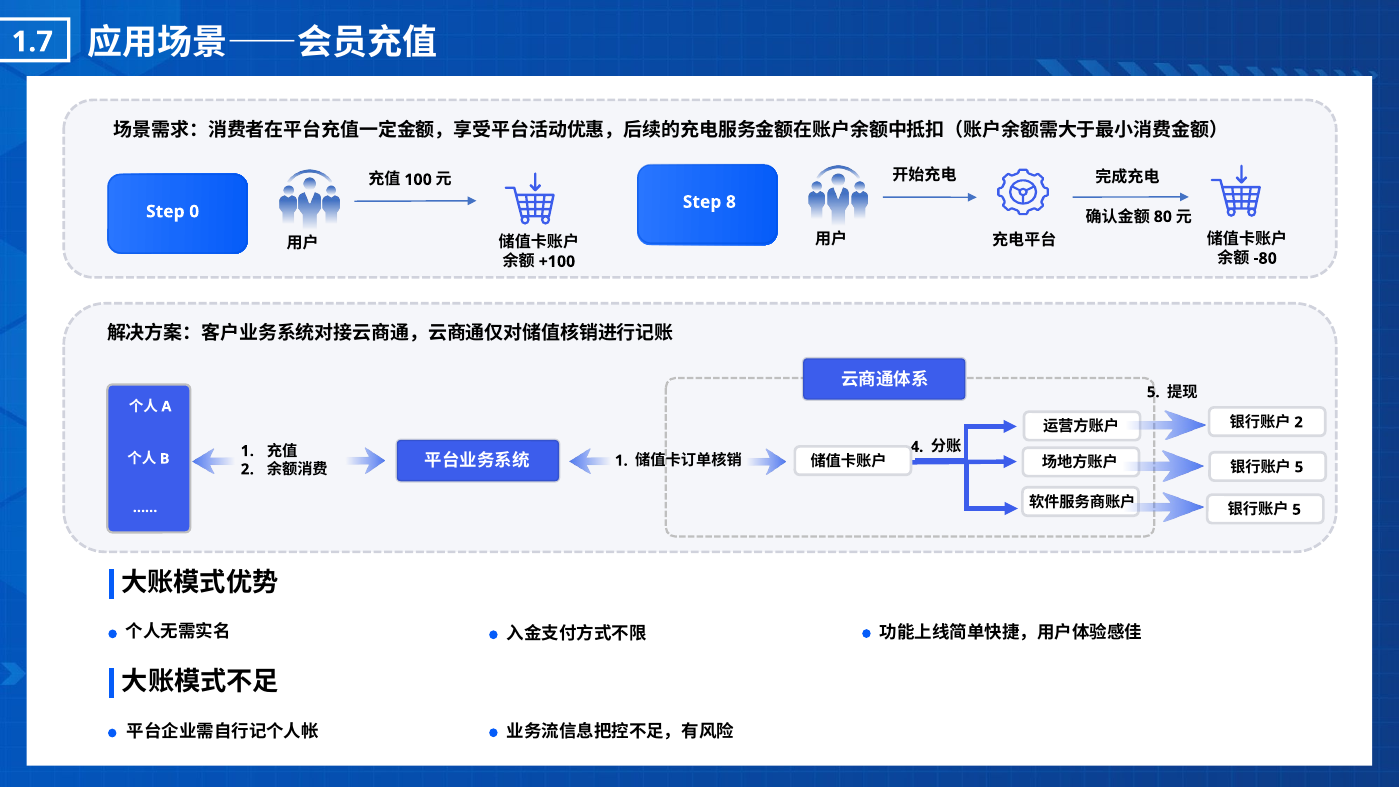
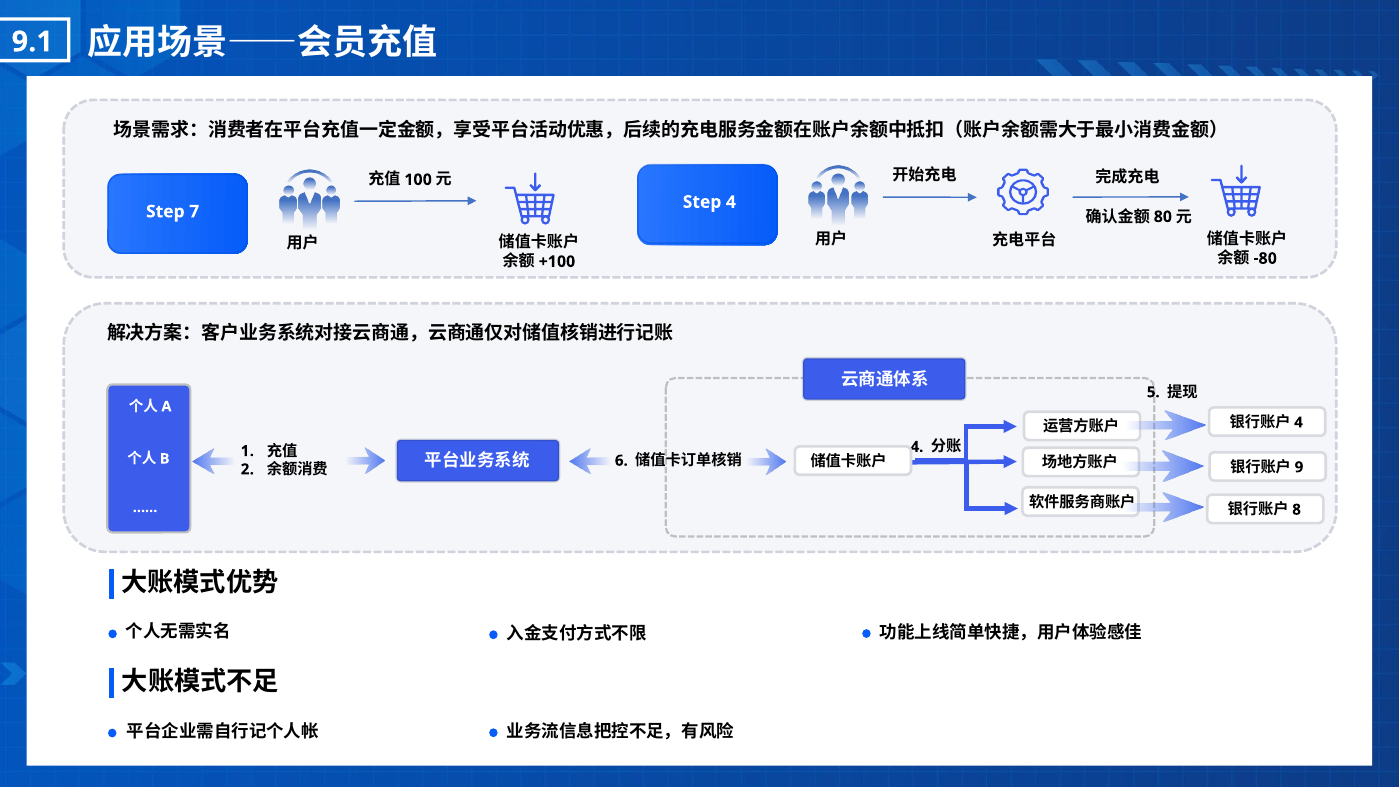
1.7: 1.7 -> 9.1
Step 8: 8 -> 4
0: 0 -> 7
2 at (1299, 422): 2 -> 4
5 at (1299, 467): 5 -> 9
1 at (621, 461): 1 -> 6
5 at (1297, 510): 5 -> 8
